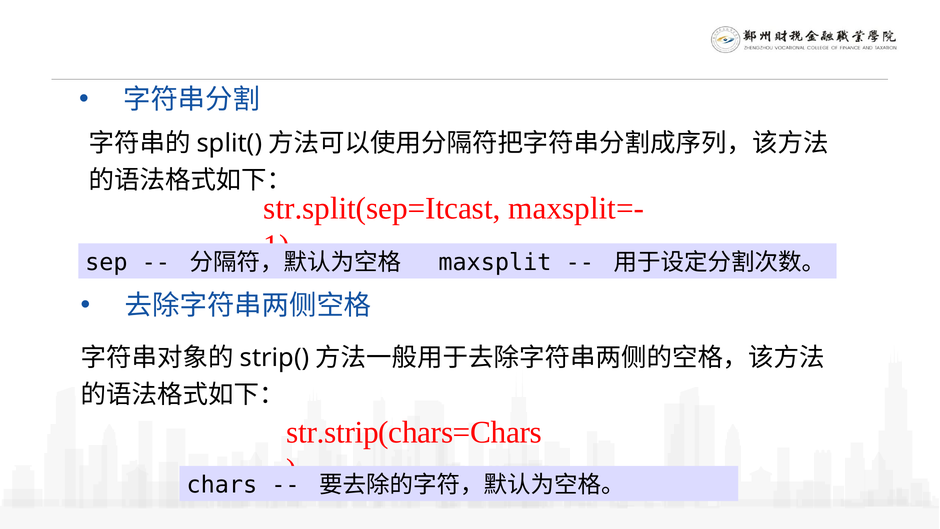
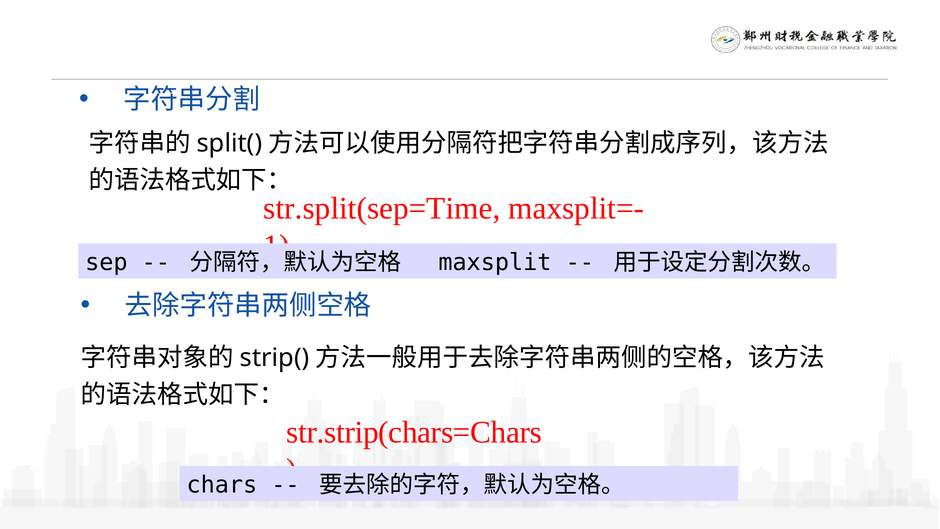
str.split(sep=Itcast: str.split(sep=Itcast -> str.split(sep=Time
